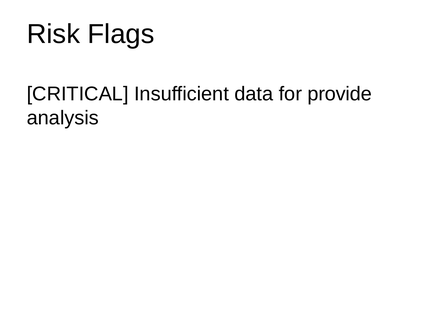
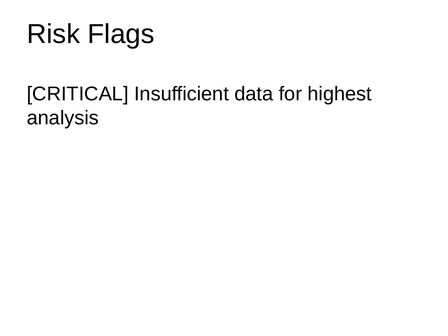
provide: provide -> highest
